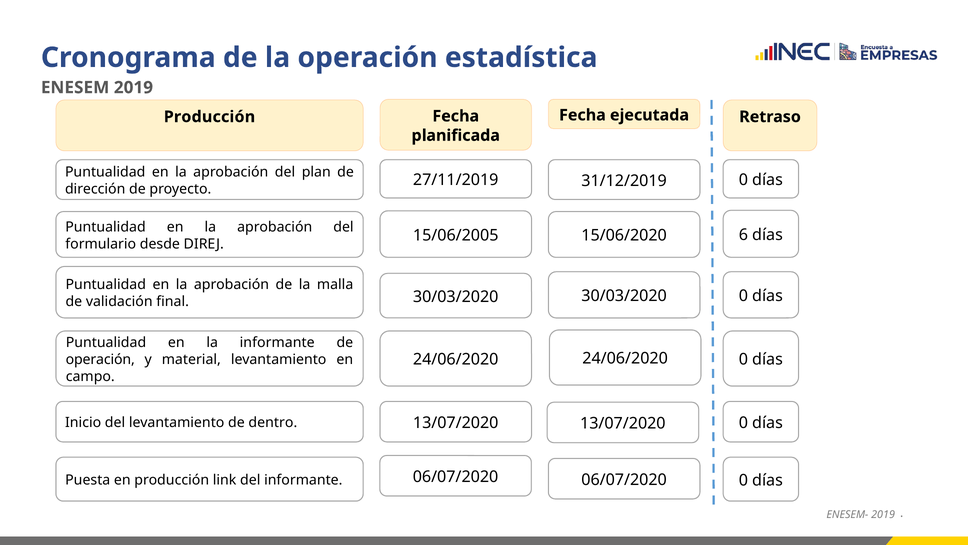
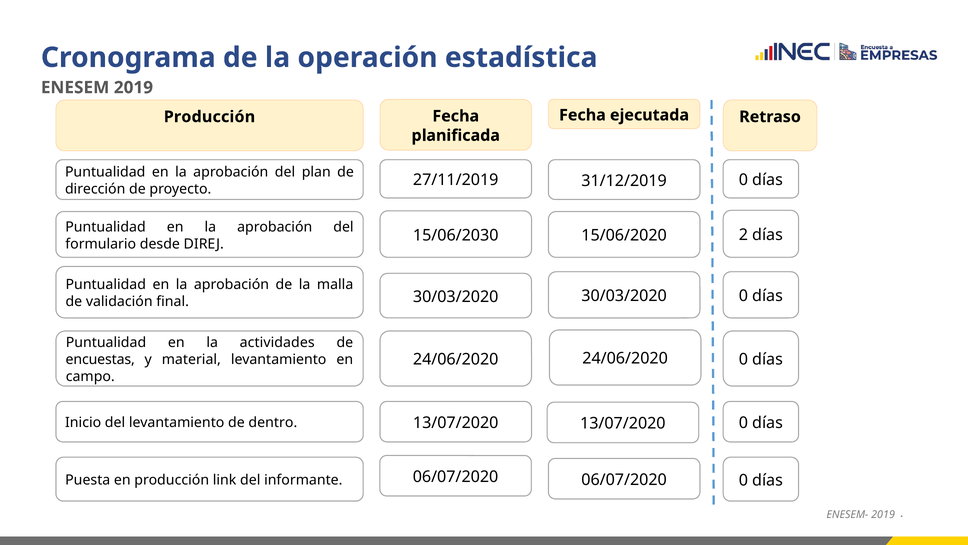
15/06/2005: 15/06/2005 -> 15/06/2030
6: 6 -> 2
la informante: informante -> actividades
operación at (100, 359): operación -> encuestas
